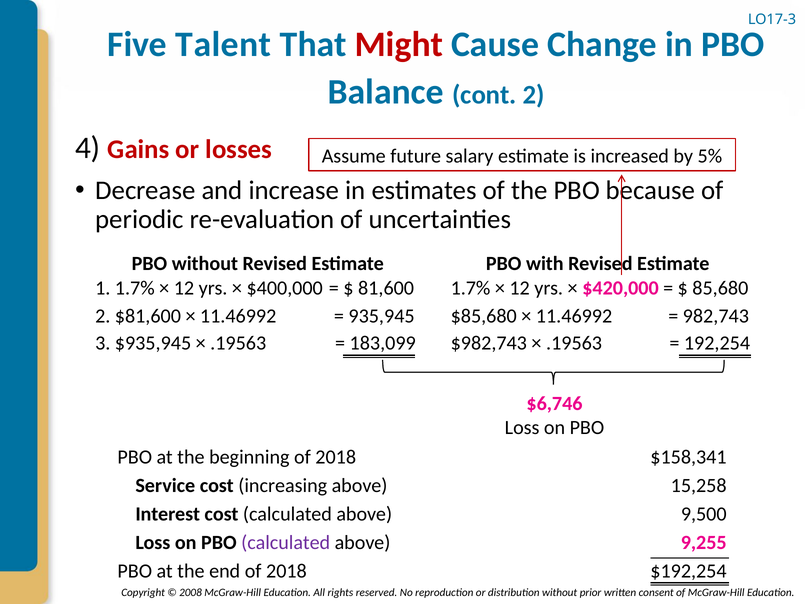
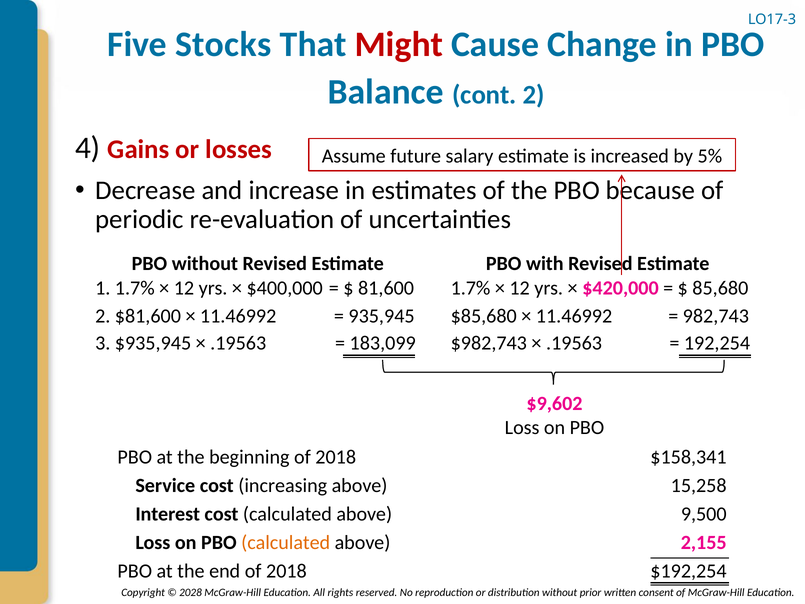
Talent: Talent -> Stocks
$6,746: $6,746 -> $9,602
calculated at (286, 542) colour: purple -> orange
9,255: 9,255 -> 2,155
2008: 2008 -> 2028
